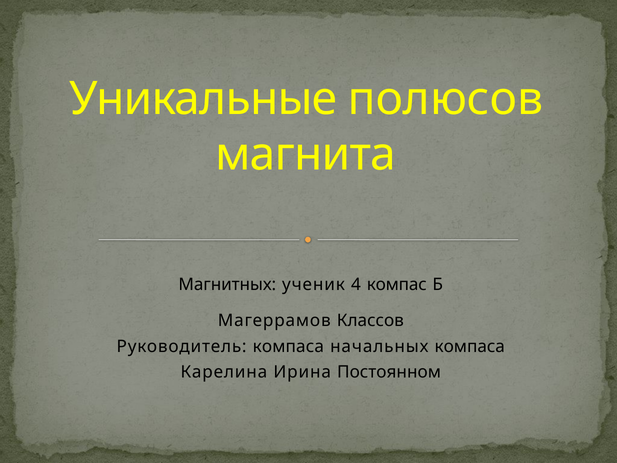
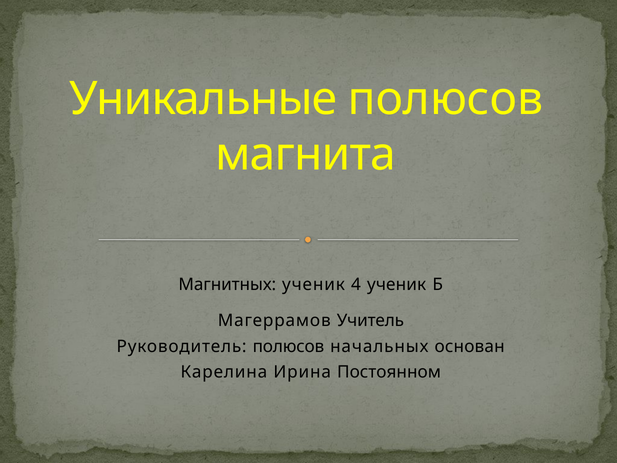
4 компас: компас -> ученик
Классов: Классов -> Учитель
Руководитель компаса: компаса -> полюсов
начальных компаса: компаса -> основан
